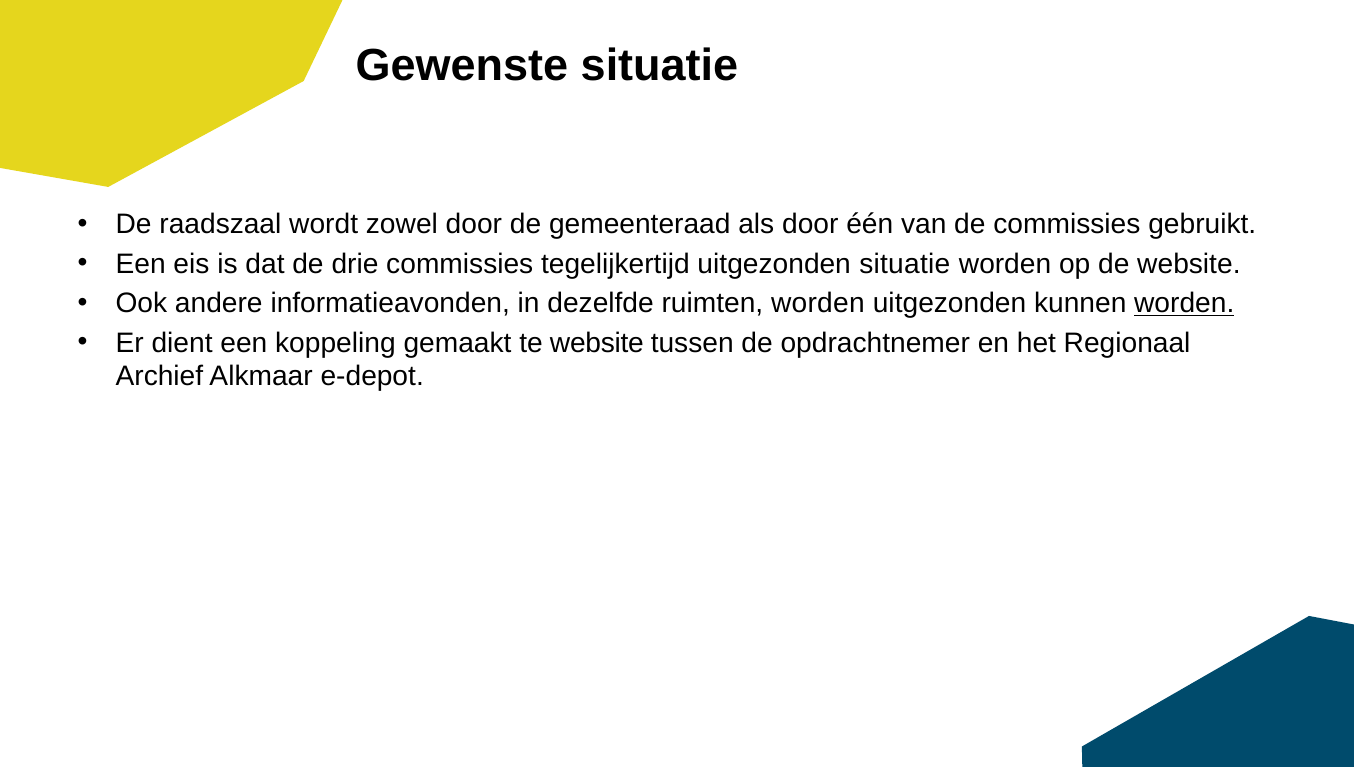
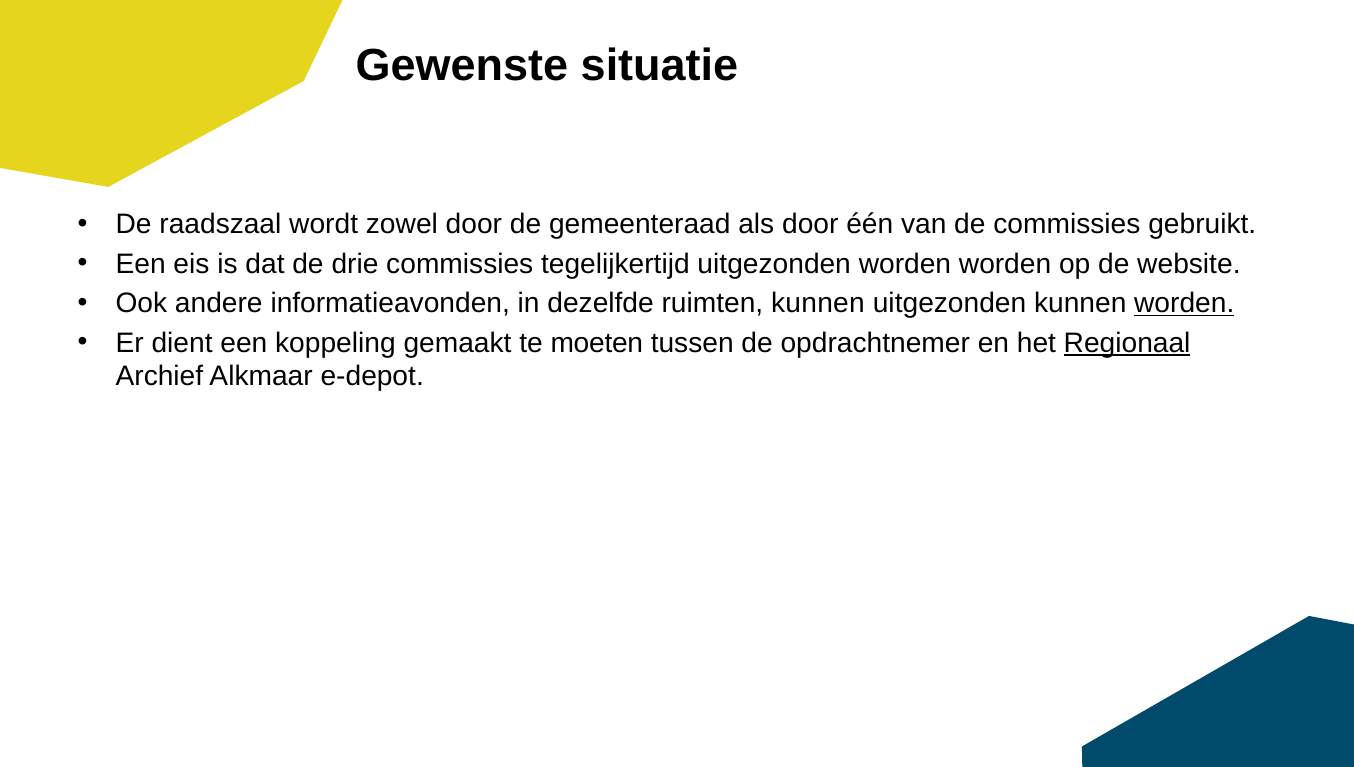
uitgezonden situatie: situatie -> worden
ruimten worden: worden -> kunnen
te website: website -> moeten
Regionaal underline: none -> present
